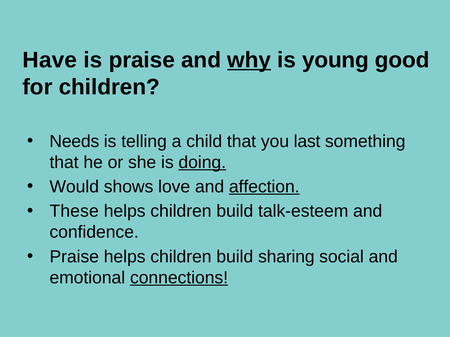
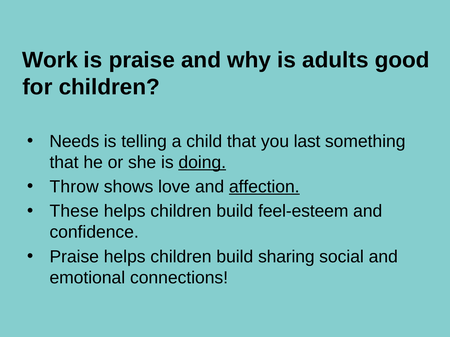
Have: Have -> Work
why underline: present -> none
young: young -> adults
Would: Would -> Throw
talk-esteem: talk-esteem -> feel-esteem
connections underline: present -> none
